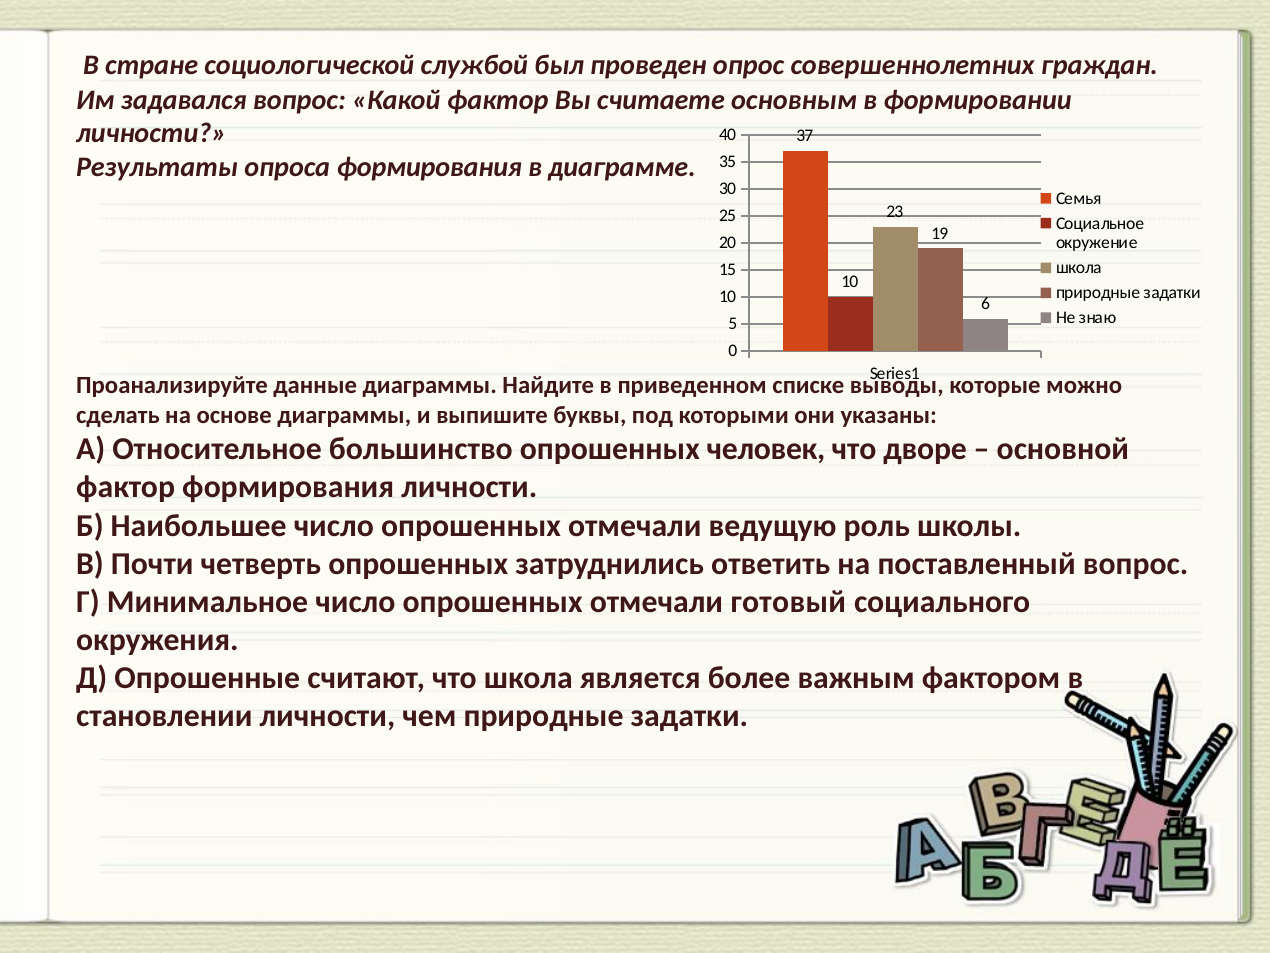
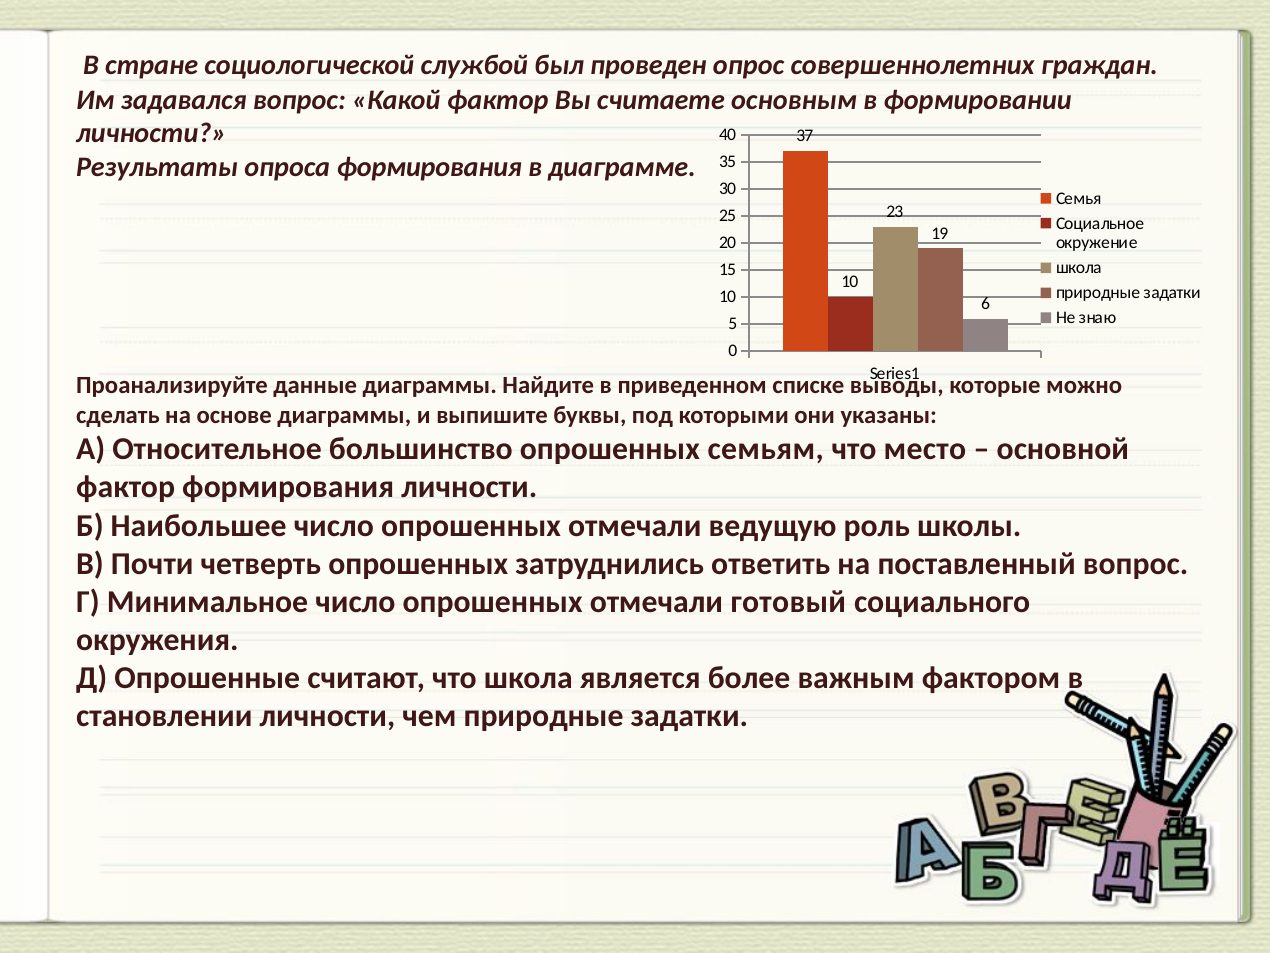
человек: человек -> семьям
дворе: дворе -> место
